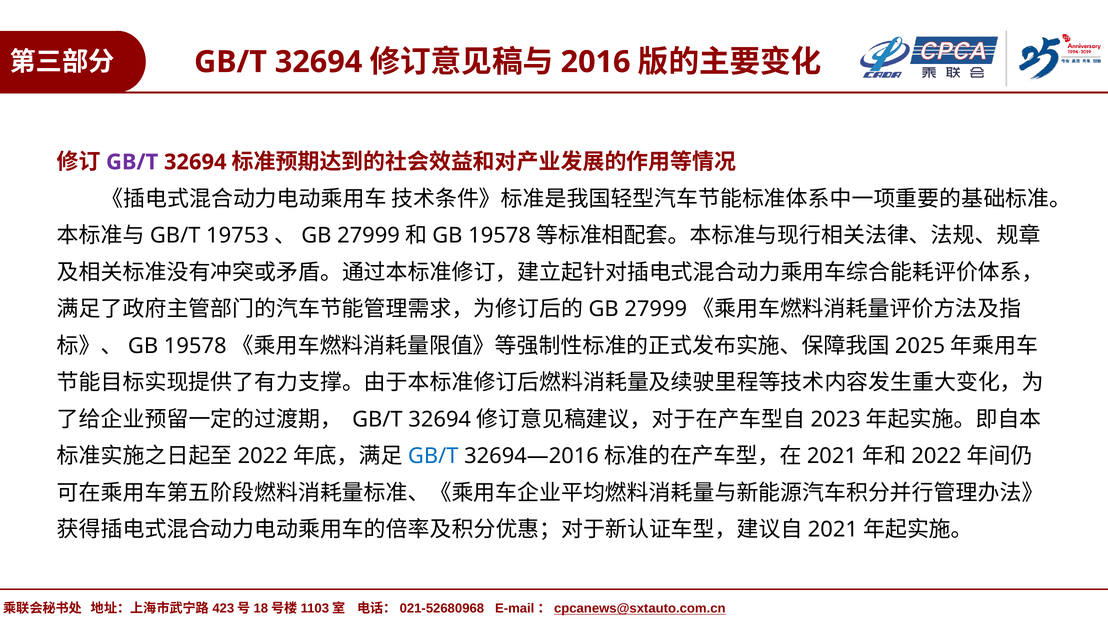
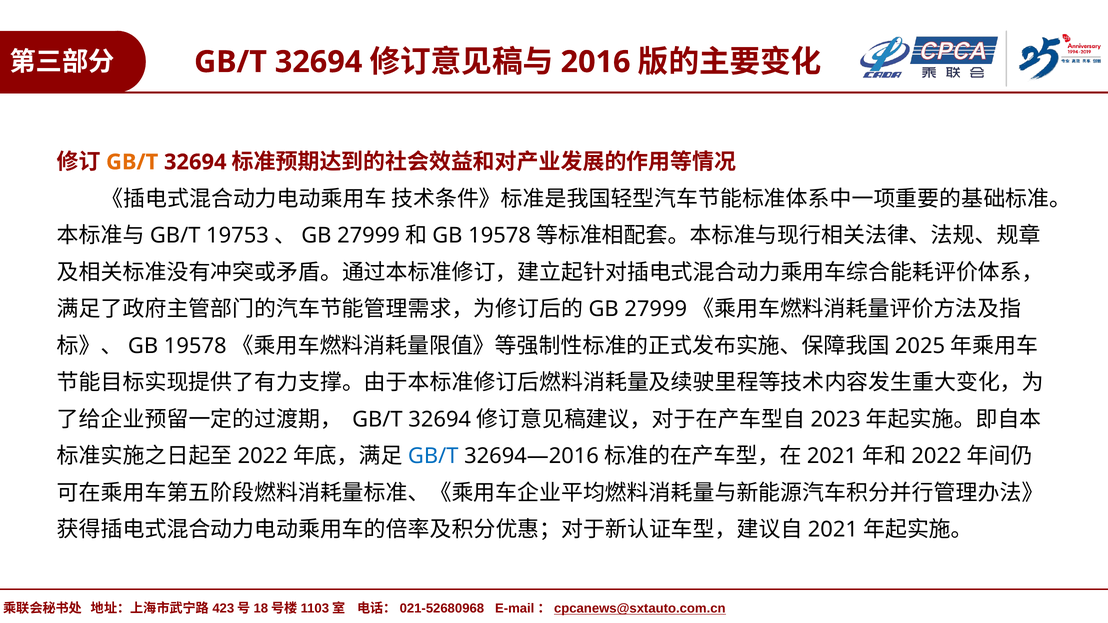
GB/T at (132, 162) colour: purple -> orange
